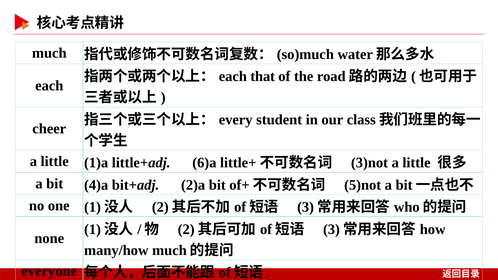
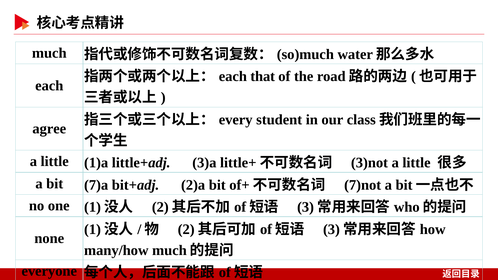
cheer: cheer -> agree
6)a: 6)a -> 3)a
4)a: 4)a -> 7)a
5)not: 5)not -> 7)not
